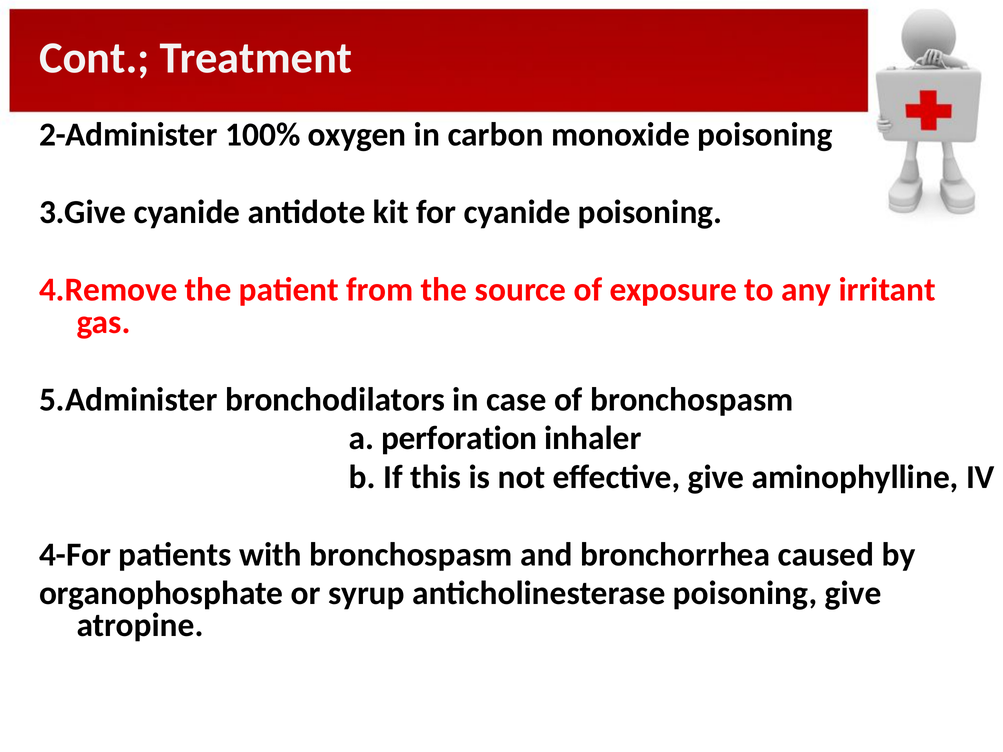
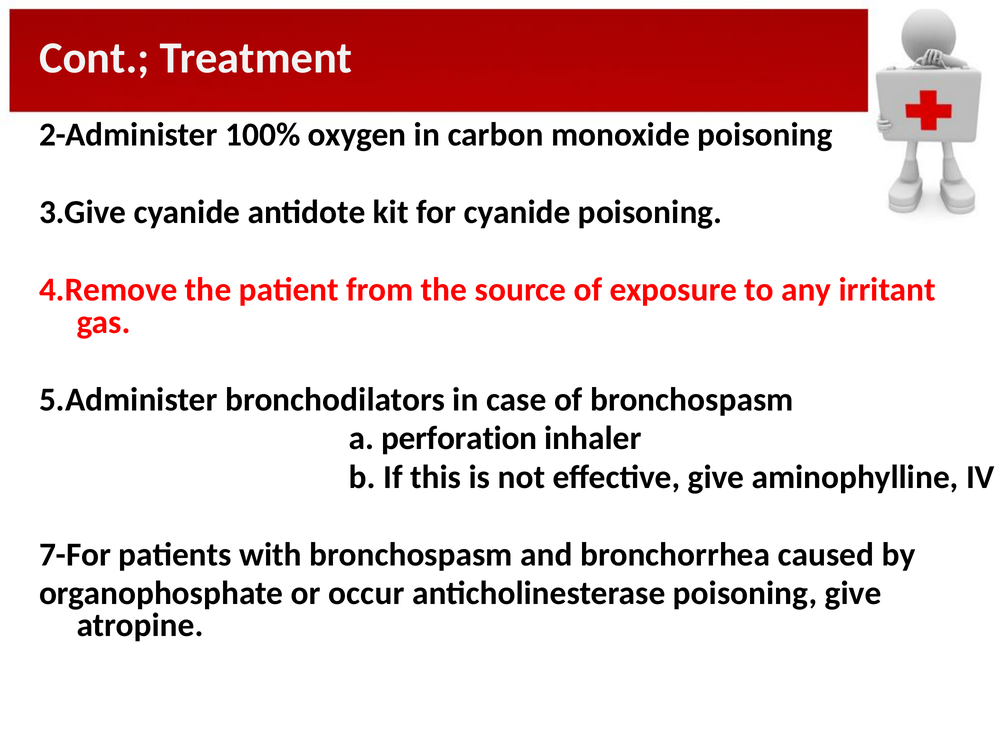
4-For: 4-For -> 7-For
syrup: syrup -> occur
